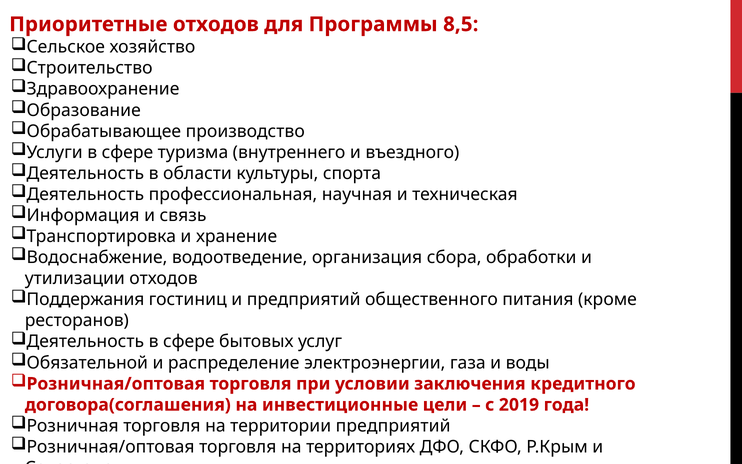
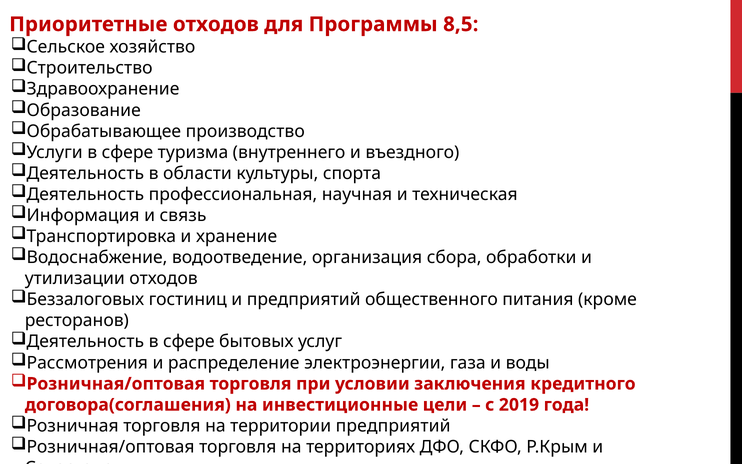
Поддержания: Поддержания -> Беззалоговых
Обязательной: Обязательной -> Рассмотрения
